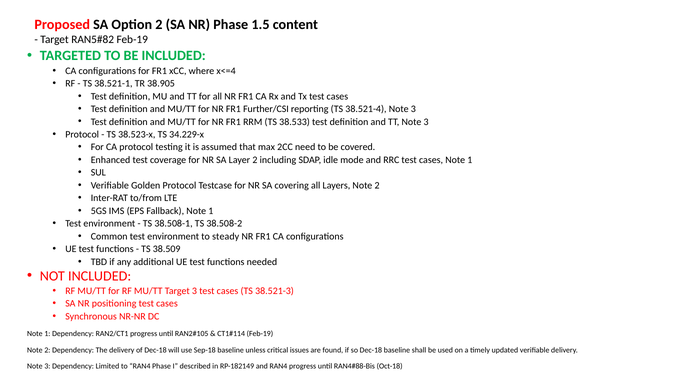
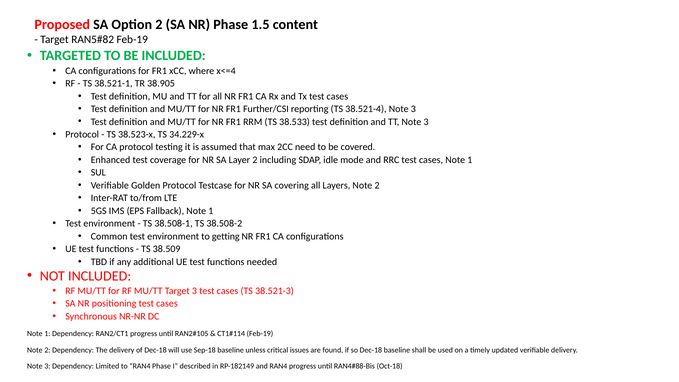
steady: steady -> getting
